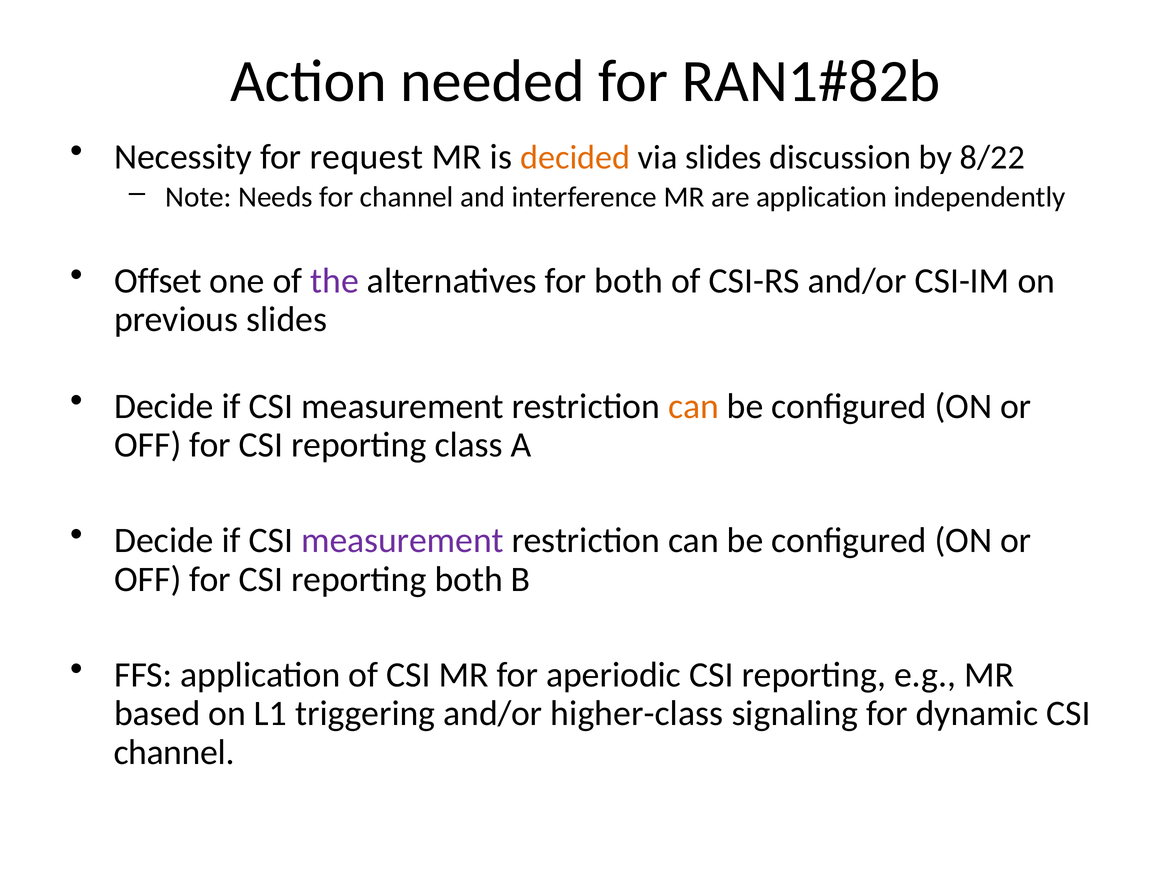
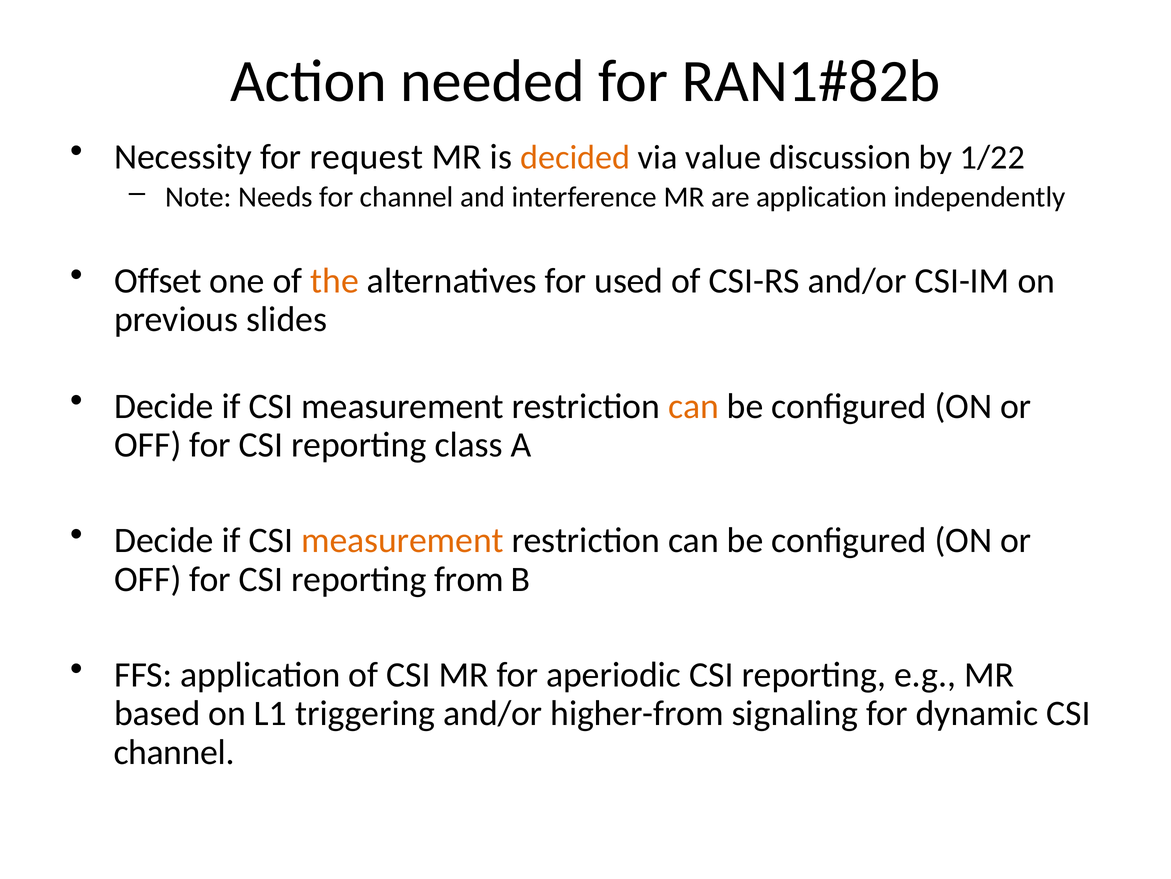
via slides: slides -> value
8/22: 8/22 -> 1/22
the colour: purple -> orange
for both: both -> used
measurement at (402, 540) colour: purple -> orange
reporting both: both -> from
higher-class: higher-class -> higher-from
